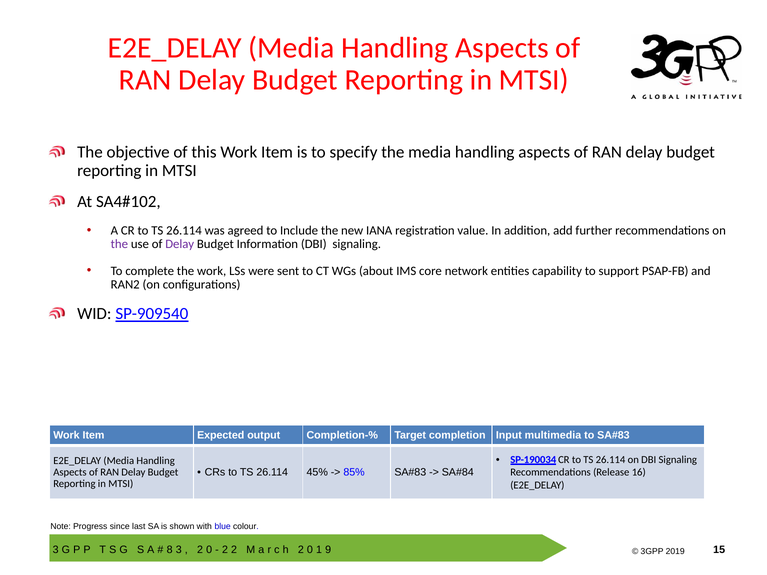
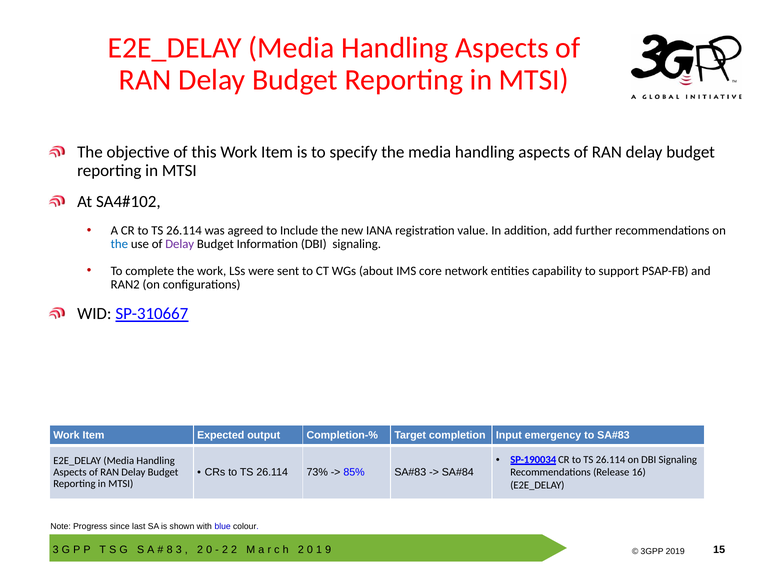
the at (119, 244) colour: purple -> blue
SP-909540: SP-909540 -> SP-310667
multimedia: multimedia -> emergency
45%: 45% -> 73%
